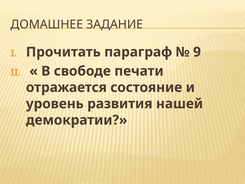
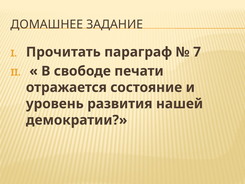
9: 9 -> 7
